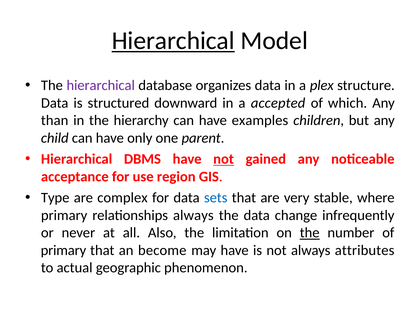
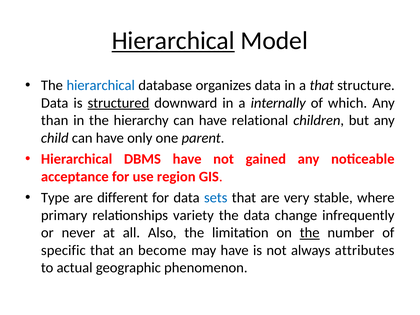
hierarchical at (101, 85) colour: purple -> blue
a plex: plex -> that
structured underline: none -> present
accepted: accepted -> internally
examples: examples -> relational
not at (224, 159) underline: present -> none
complex: complex -> different
relationships always: always -> variety
primary at (63, 250): primary -> specific
